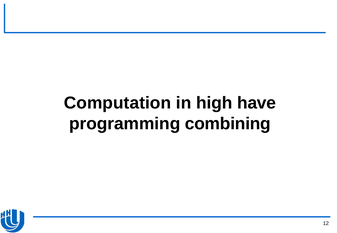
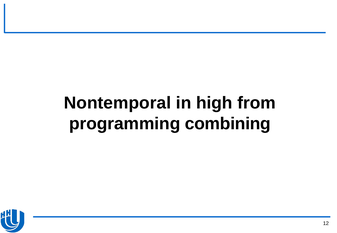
Computation: Computation -> Nontemporal
have: have -> from
